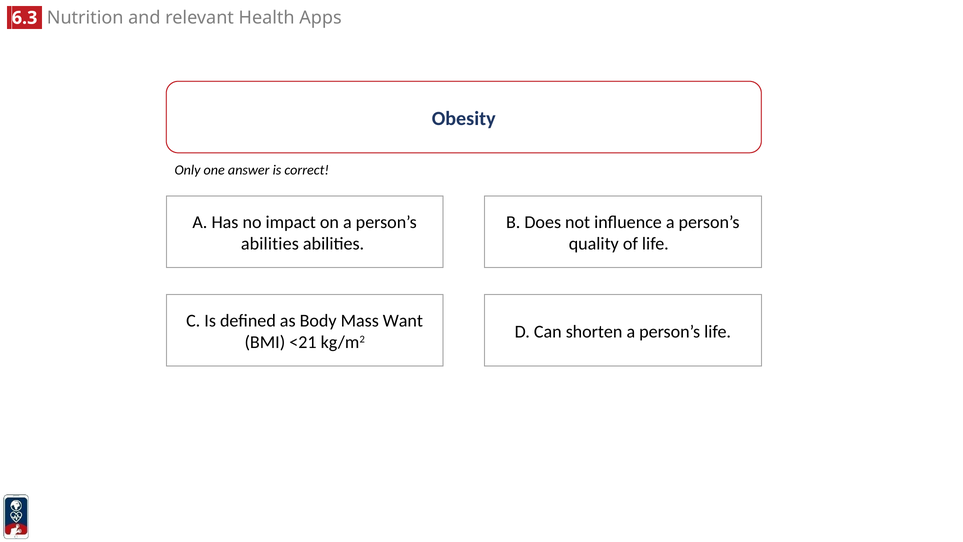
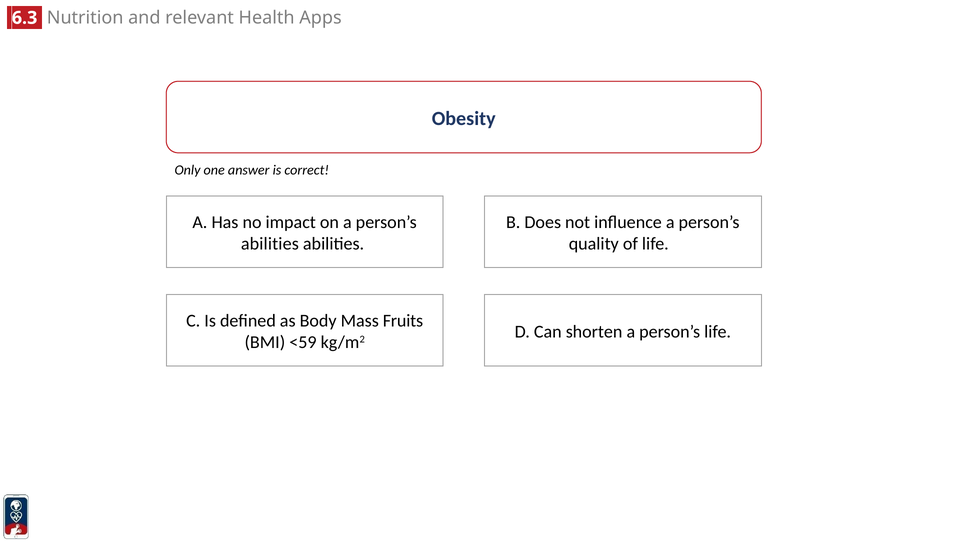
Want: Want -> Fruits
<21: <21 -> <59
